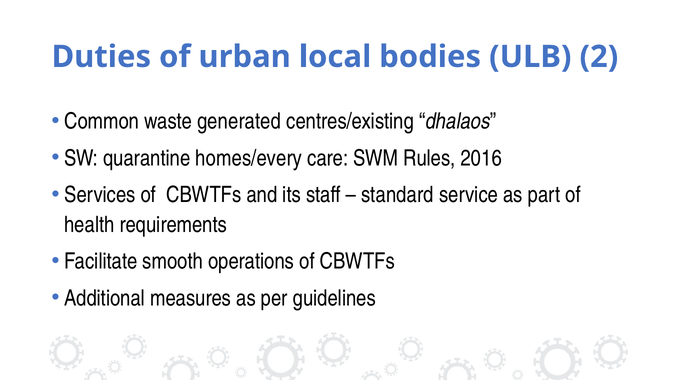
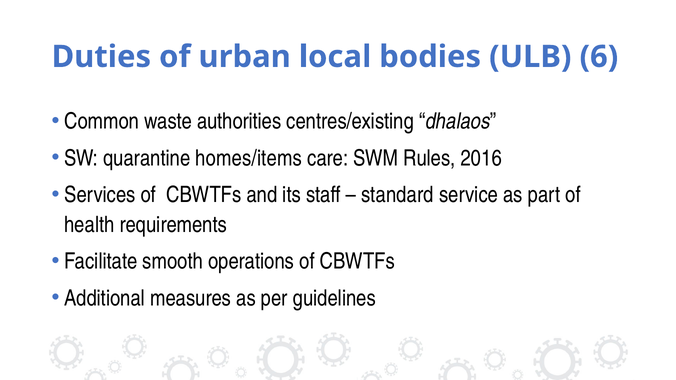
2: 2 -> 6
generated: generated -> authorities
homes/every: homes/every -> homes/items
